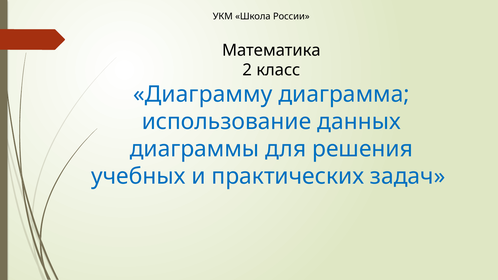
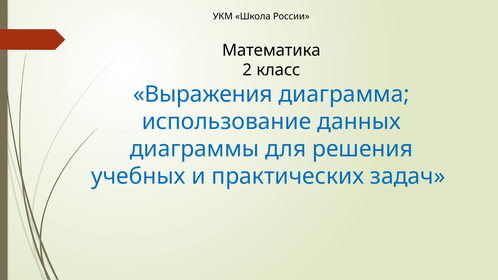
Диаграмму: Диаграмму -> Выражения
